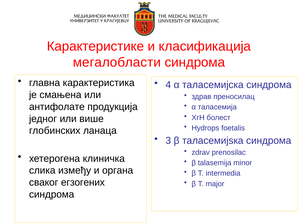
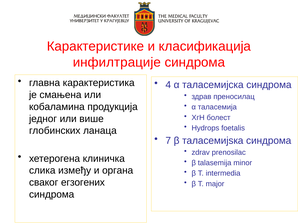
мегалобласти: мегалобласти -> инфилтрације
антифолате: антифолате -> кoбалaмина
3: 3 -> 7
